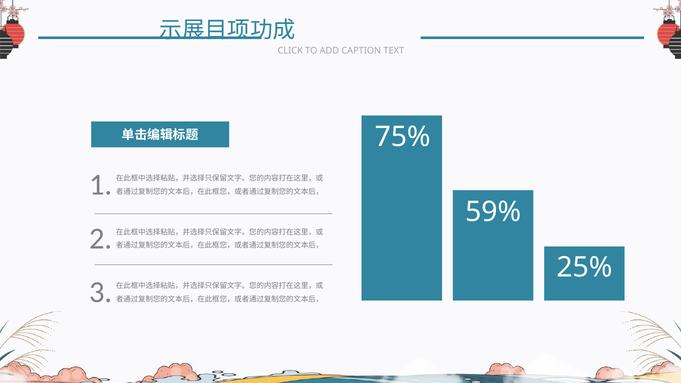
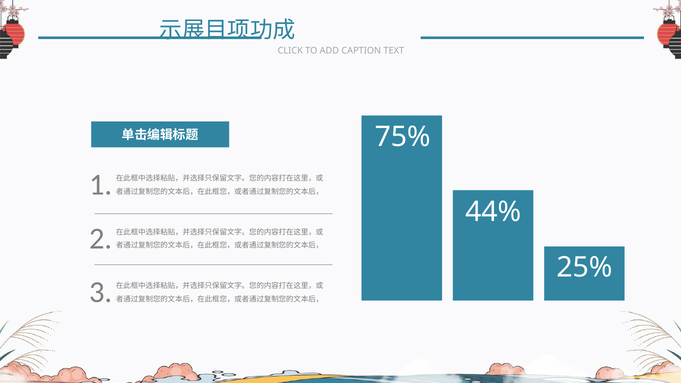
59%: 59% -> 44%
